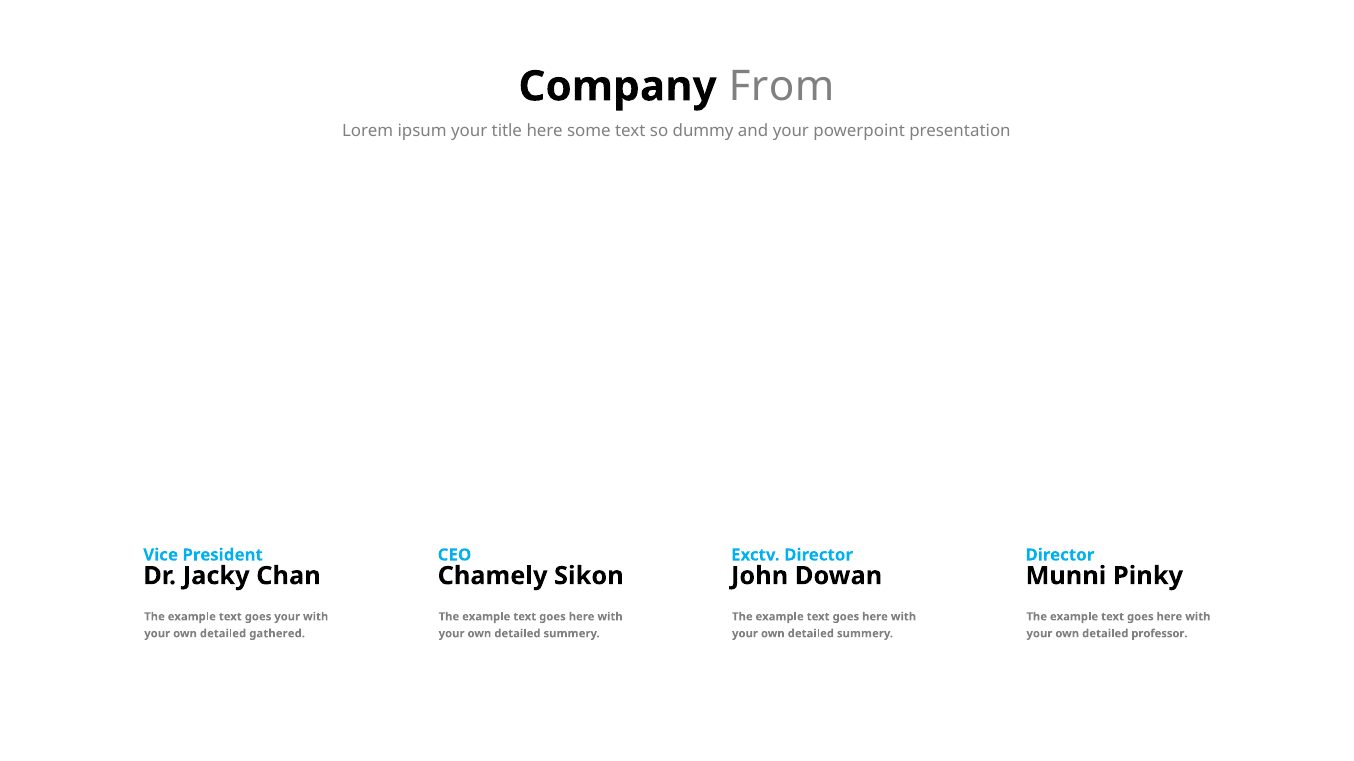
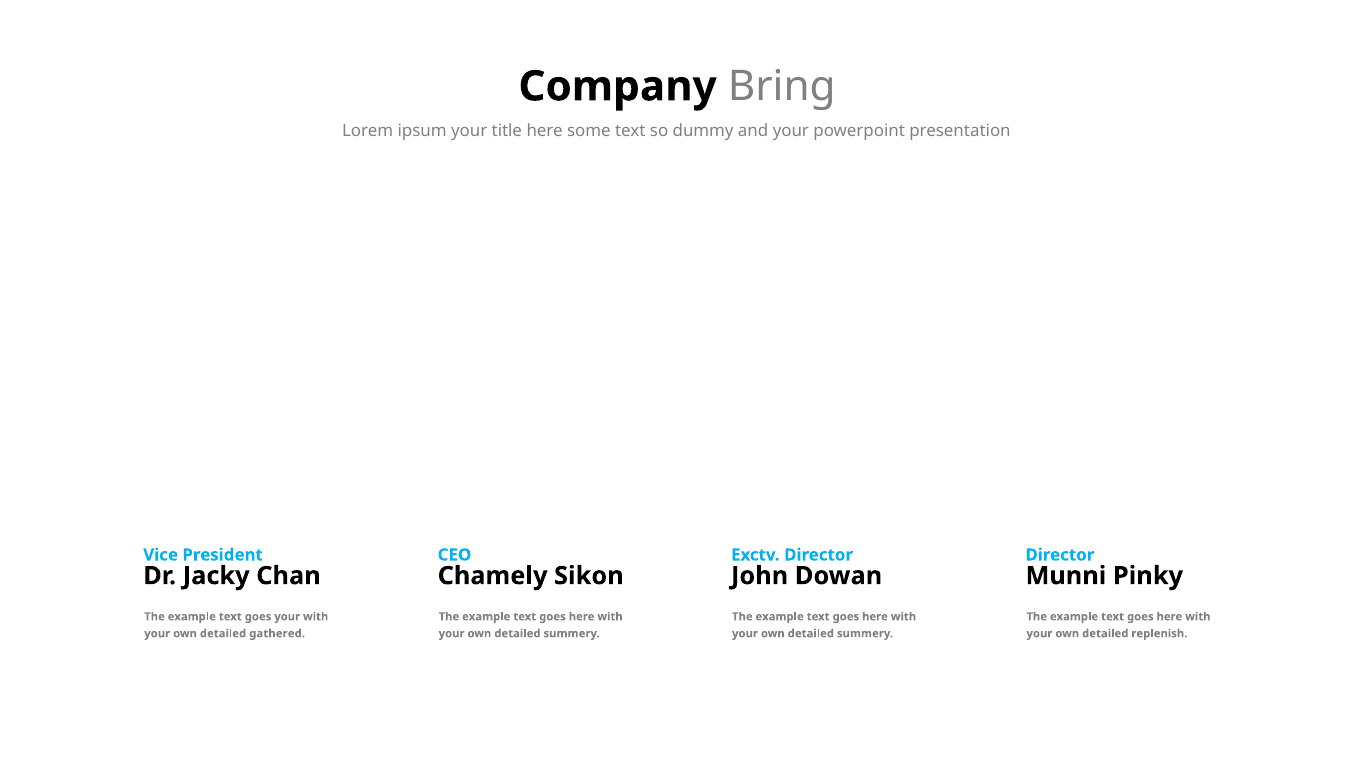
From: From -> Bring
professor: professor -> replenish
